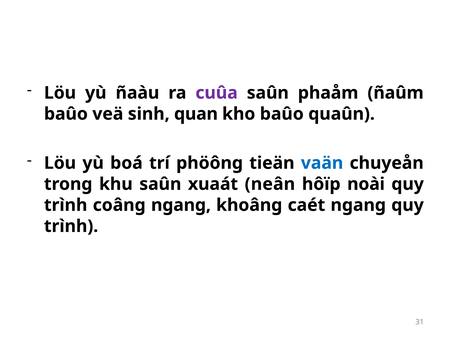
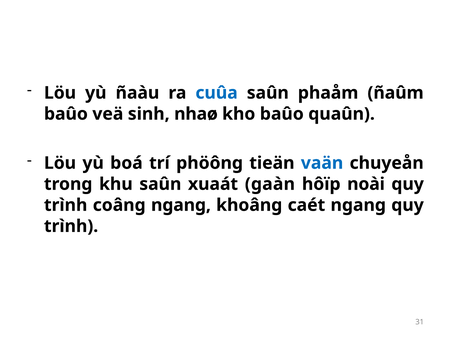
cuûa colour: purple -> blue
quan: quan -> nhaø
neân: neân -> gaàn
